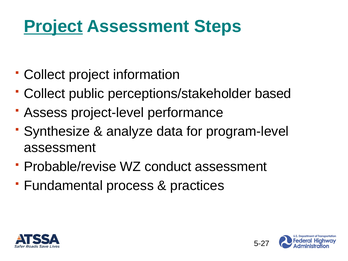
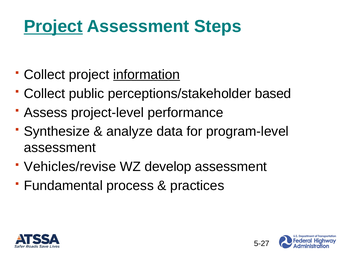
information underline: none -> present
Probable/revise: Probable/revise -> Vehicles/revise
conduct: conduct -> develop
